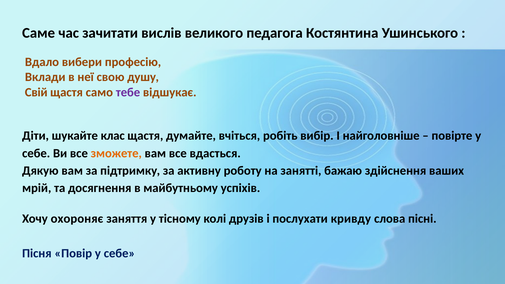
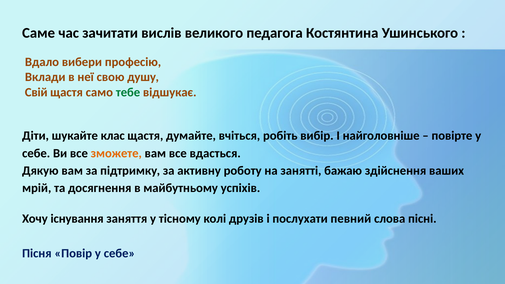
тебе colour: purple -> green
охороняє: охороняє -> існування
кривду: кривду -> певний
